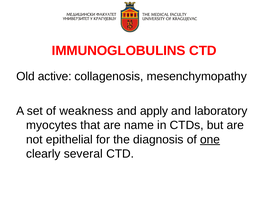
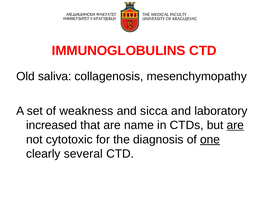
active: active -> saliva
apply: apply -> sicca
myocytes: myocytes -> increased
are at (235, 125) underline: none -> present
epithelial: epithelial -> cytotoxic
